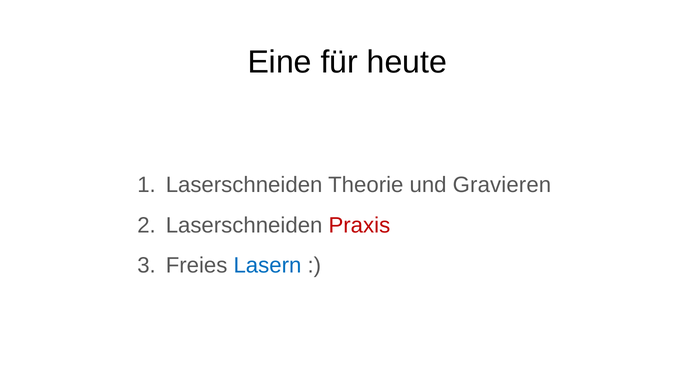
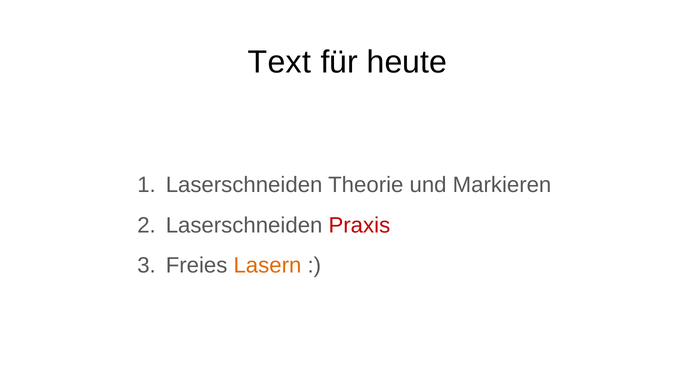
Eine: Eine -> Text
Gravieren: Gravieren -> Markieren
Lasern colour: blue -> orange
